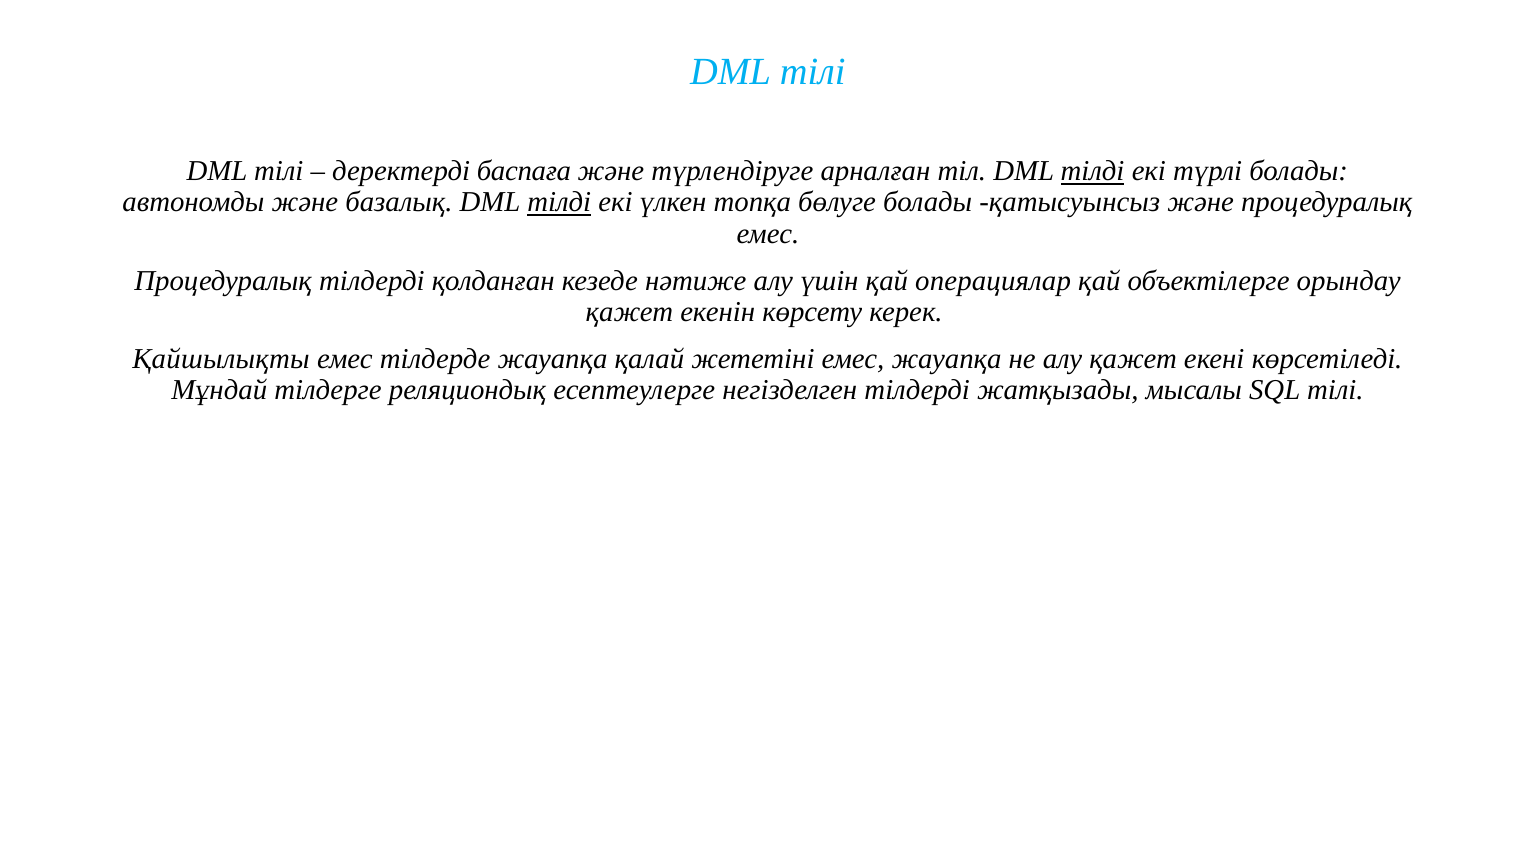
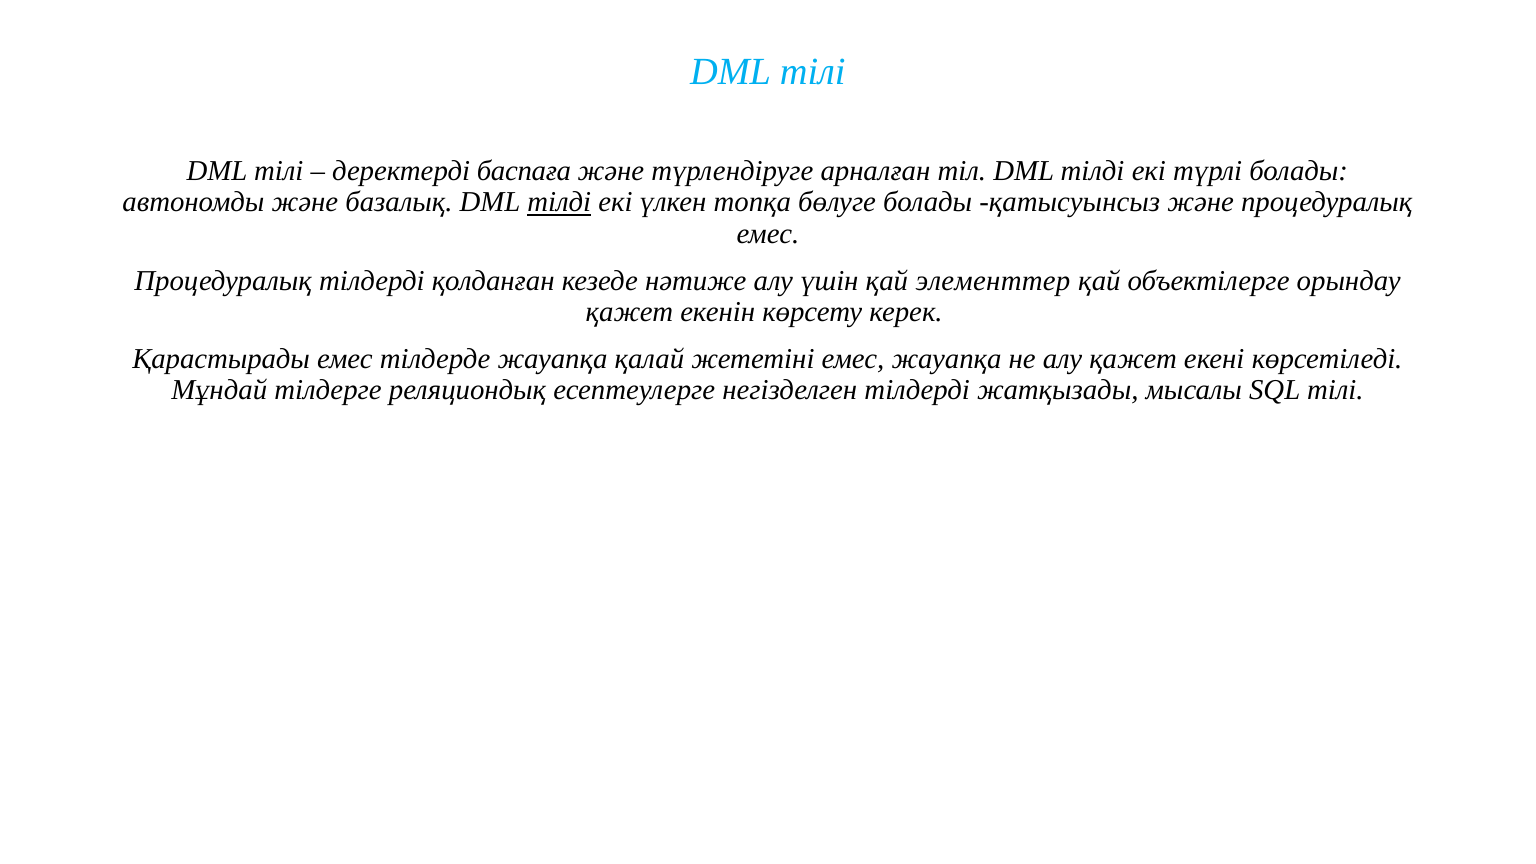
тілді at (1093, 171) underline: present -> none
операциялар: операциялар -> элементтер
Қайшылықты: Қайшылықты -> Қарастырады
